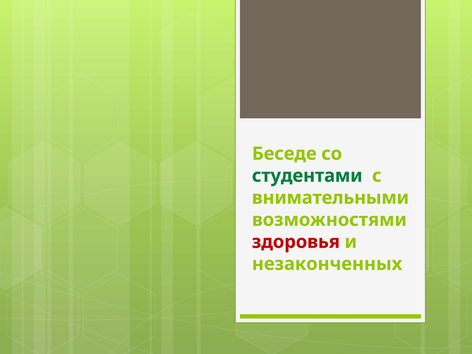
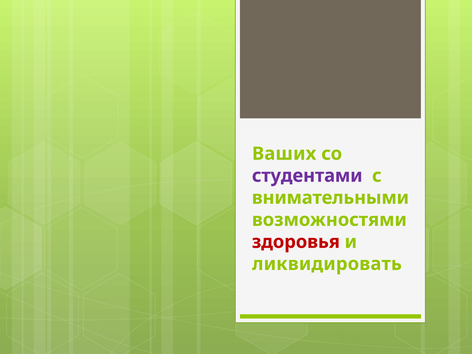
Беседе: Беседе -> Ваших
студентами colour: green -> purple
незаконченных: незаконченных -> ликвидировать
